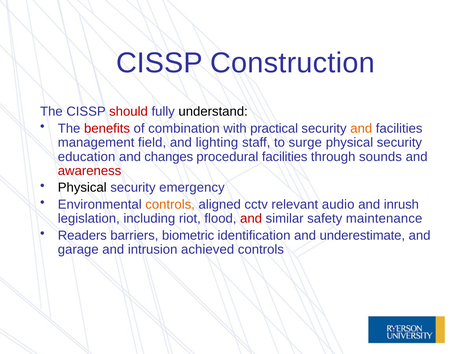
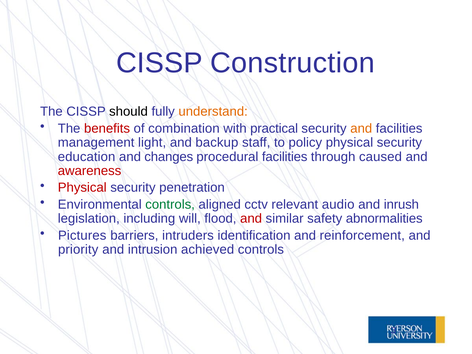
should colour: red -> black
understand colour: black -> orange
field: field -> light
lighting: lighting -> backup
surge: surge -> policy
sounds: sounds -> caused
Physical at (82, 188) colour: black -> red
emergency: emergency -> penetration
controls at (170, 204) colour: orange -> green
riot: riot -> will
maintenance: maintenance -> abnormalities
Readers: Readers -> Pictures
biometric: biometric -> intruders
underestimate: underestimate -> reinforcement
garage: garage -> priority
